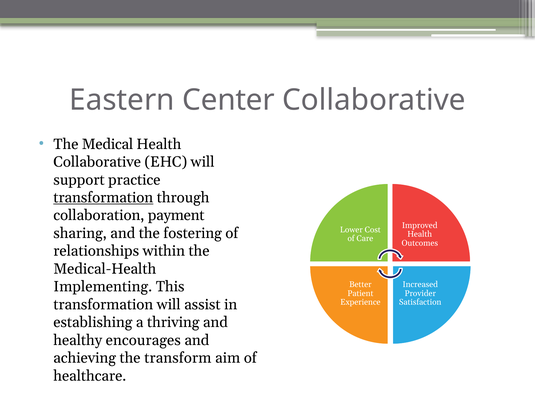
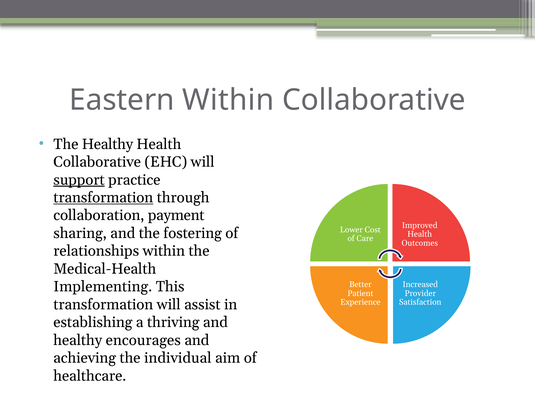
Eastern Center: Center -> Within
The Medical: Medical -> Healthy
support underline: none -> present
transform: transform -> individual
